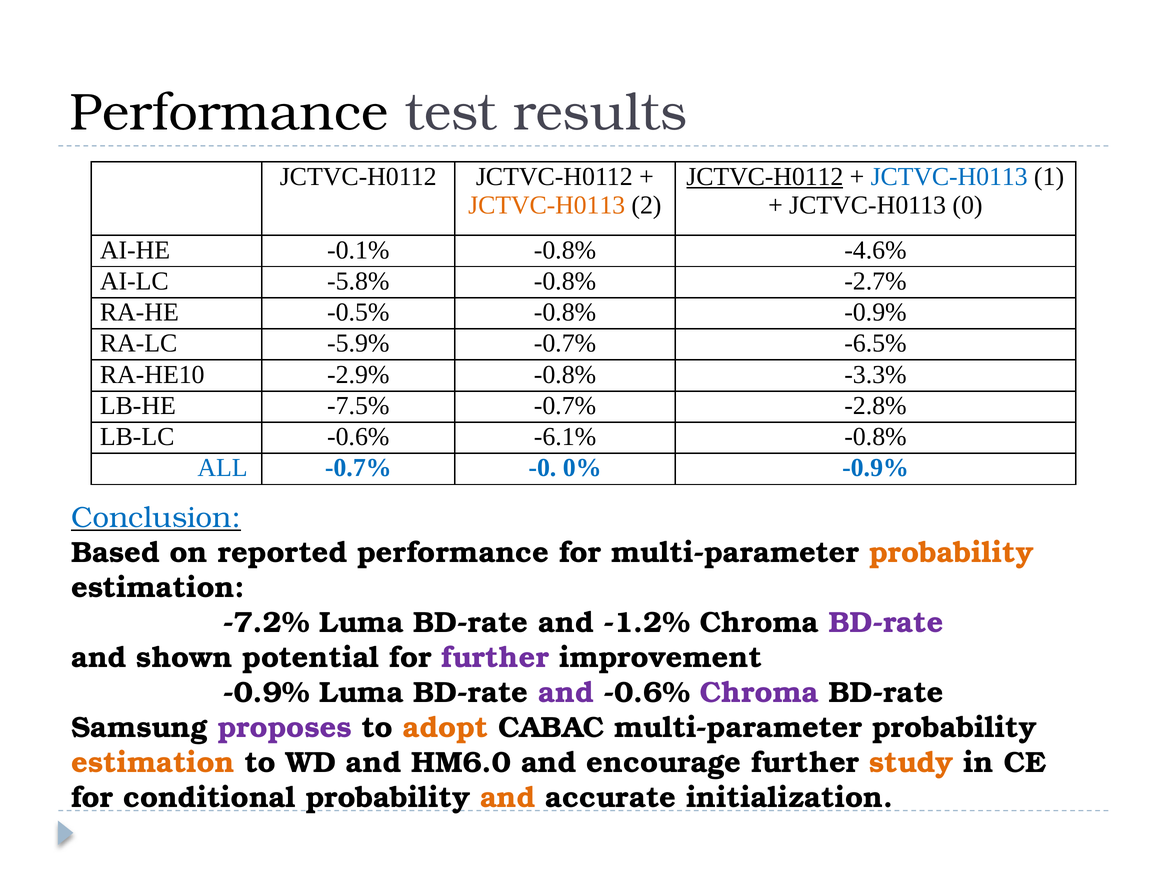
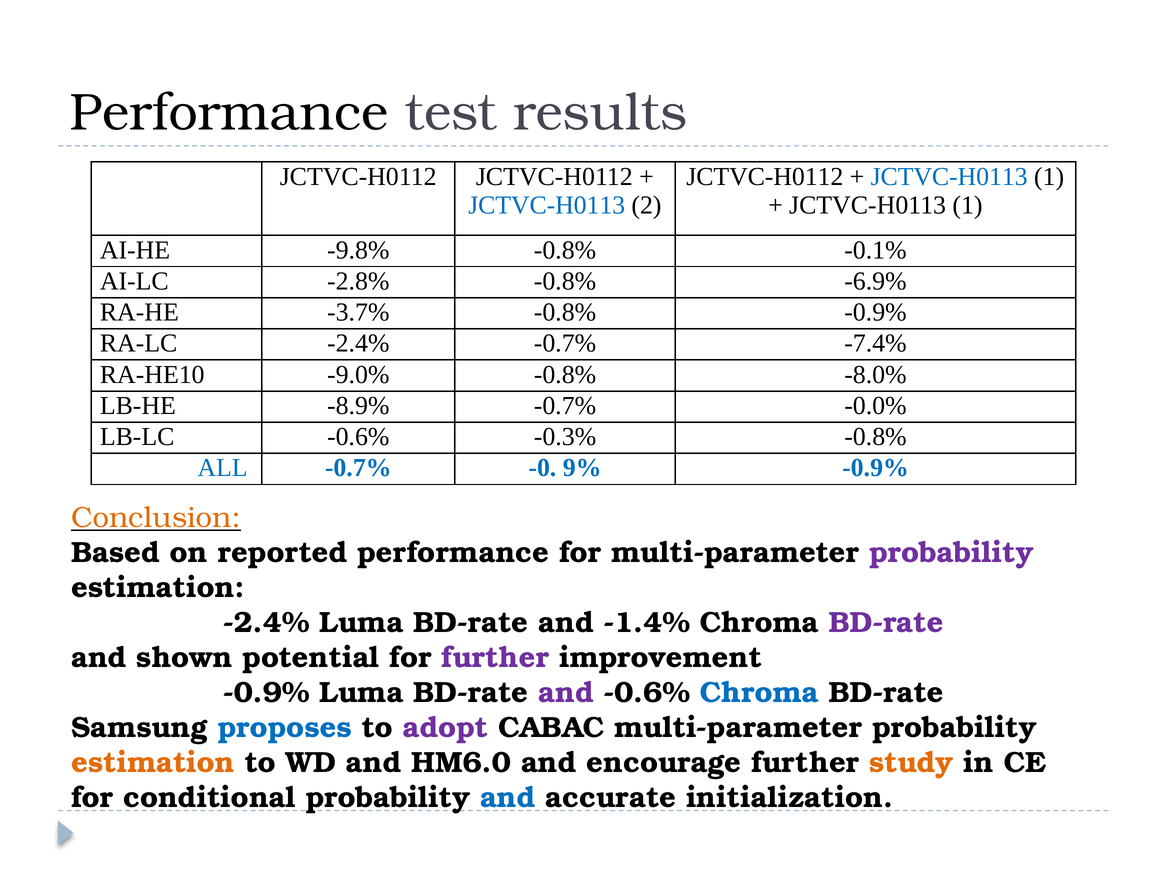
JCTVC-H0112 at (765, 177) underline: present -> none
JCTVC-H0113 at (547, 205) colour: orange -> blue
0 at (968, 205): 0 -> 1
-0.1%: -0.1% -> -9.8%
-4.6%: -4.6% -> -0.1%
-5.8%: -5.8% -> -2.8%
-2.7%: -2.7% -> -6.9%
-0.5%: -0.5% -> -3.7%
RA-LC -5.9%: -5.9% -> -2.4%
-6.5%: -6.5% -> -7.4%
-2.9%: -2.9% -> -9.0%
-3.3%: -3.3% -> -8.0%
-7.5%: -7.5% -> -8.9%
-2.8%: -2.8% -> -0.0%
-6.1%: -6.1% -> -0.3%
0%: 0% -> 9%
Conclusion colour: blue -> orange
probability at (951, 553) colour: orange -> purple
-7.2% at (266, 623): -7.2% -> -2.4%
-1.2%: -1.2% -> -1.4%
Chroma at (759, 693) colour: purple -> blue
proposes colour: purple -> blue
adopt colour: orange -> purple
and at (508, 798) colour: orange -> blue
